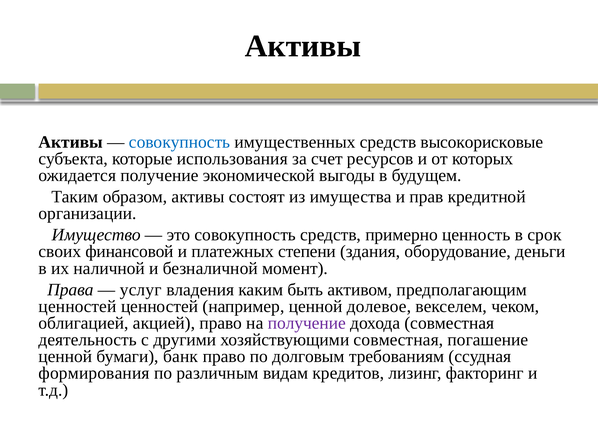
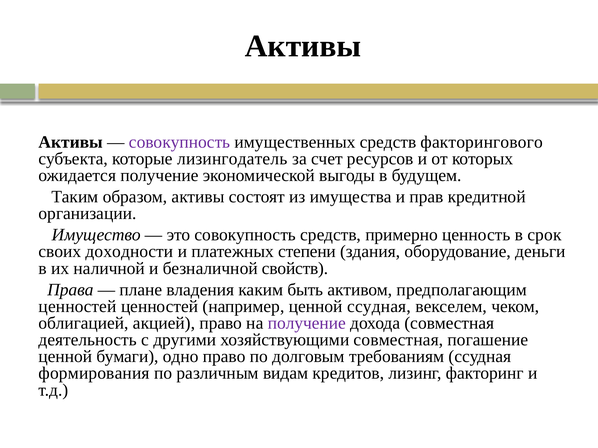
совокупность at (180, 142) colour: blue -> purple
высокорисковые: высокорисковые -> факторингового
использования: использования -> лизингодатель
финансовой: финансовой -> доходности
момент: момент -> свойств
услуг: услуг -> плане
ценной долевое: долевое -> ссудная
банк: банк -> одно
